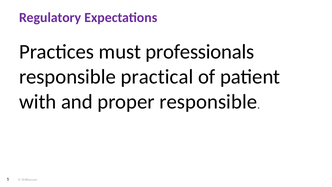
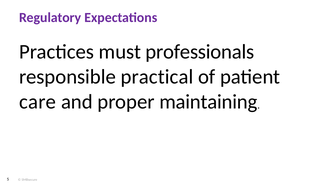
with: with -> care
proper responsible: responsible -> maintaining
